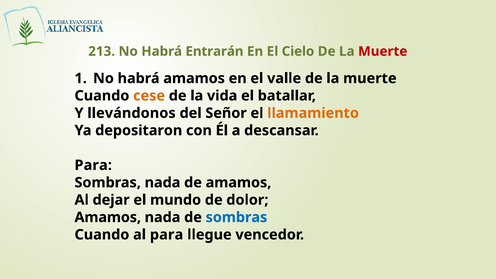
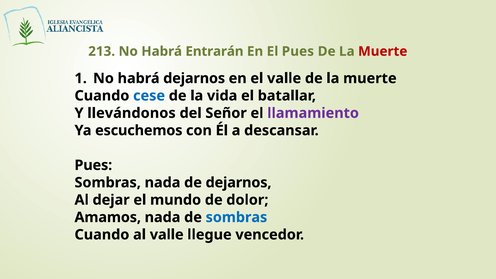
El Cielo: Cielo -> Pues
habrá amamos: amamos -> dejarnos
cese colour: orange -> blue
llamamiento colour: orange -> purple
depositaron: depositaron -> escuchemos
Para at (93, 165): Para -> Pues
de amamos: amamos -> dejarnos
al para: para -> valle
